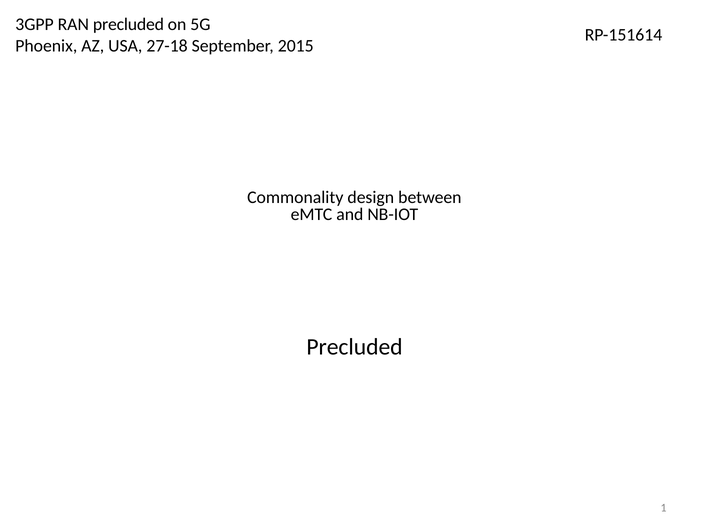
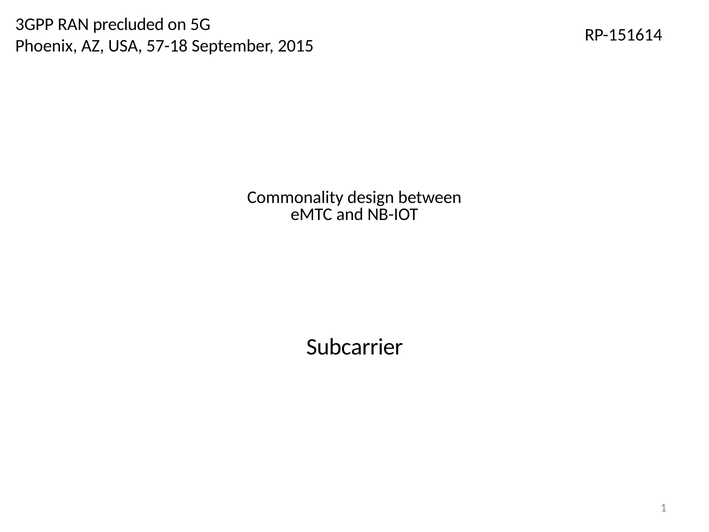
27-18: 27-18 -> 57-18
Precluded at (355, 347): Precluded -> Subcarrier
